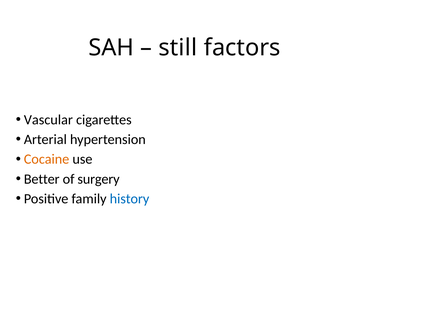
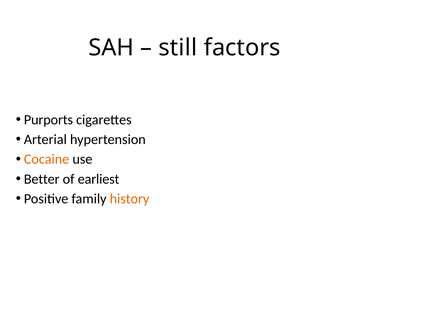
Vascular: Vascular -> Purports
surgery: surgery -> earliest
history colour: blue -> orange
